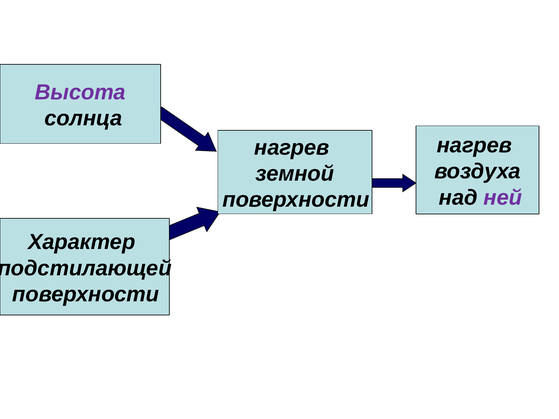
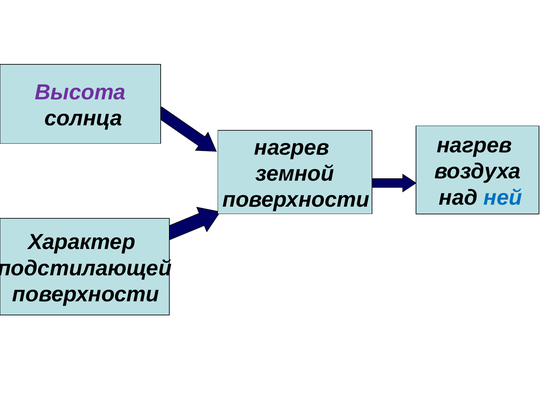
ней colour: purple -> blue
